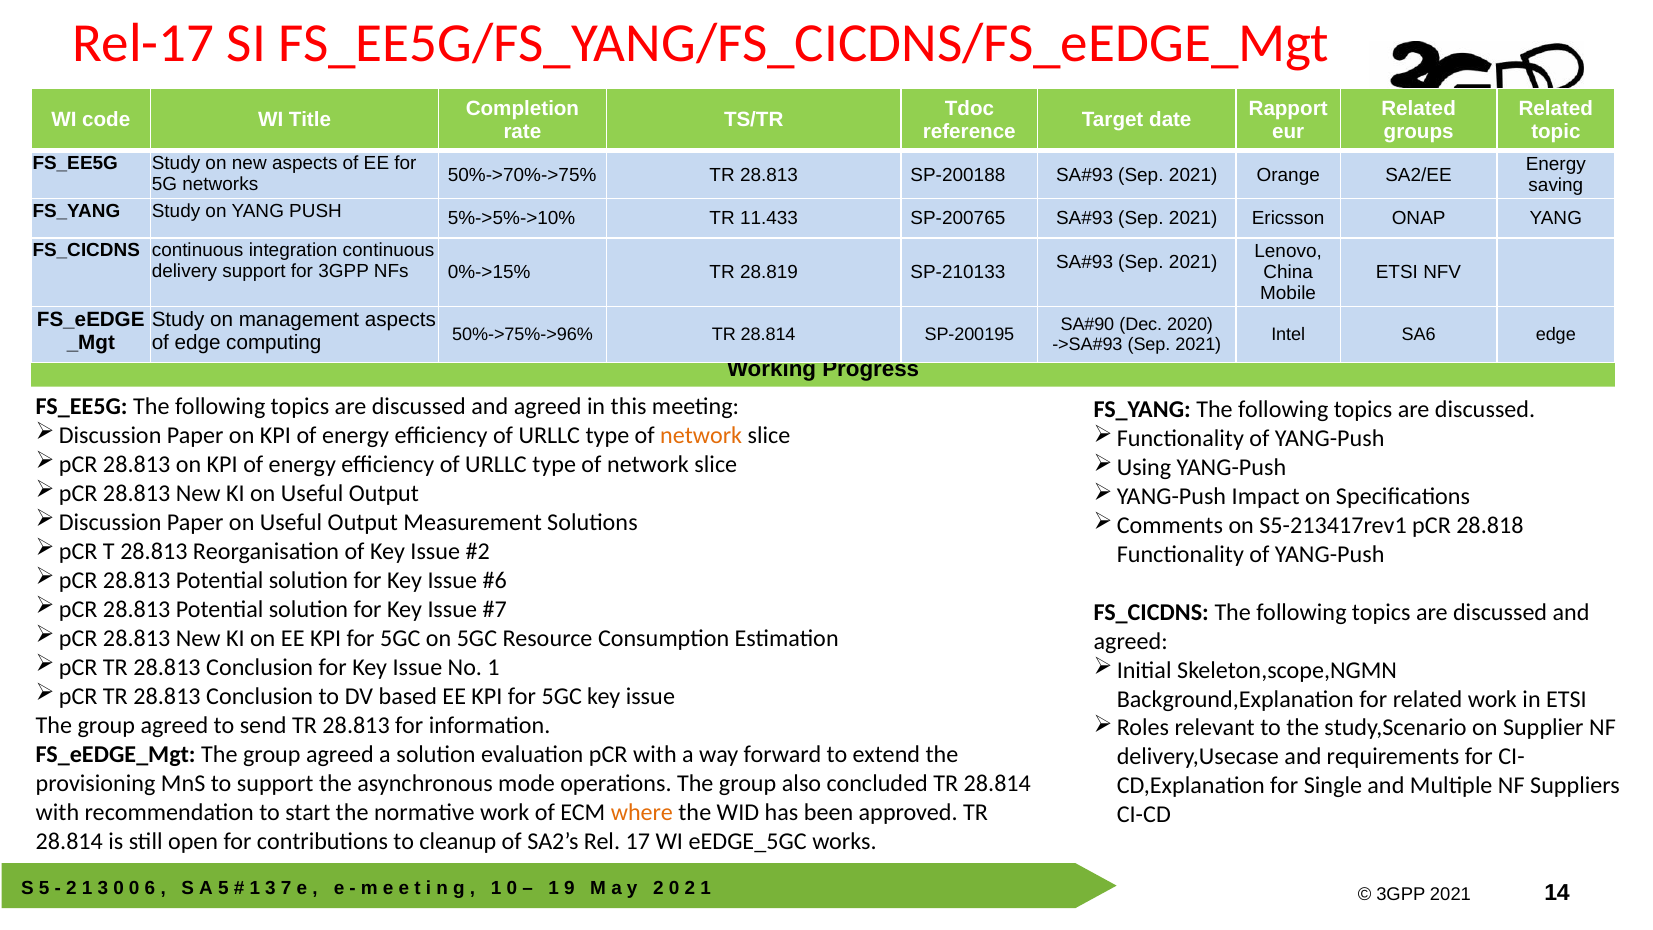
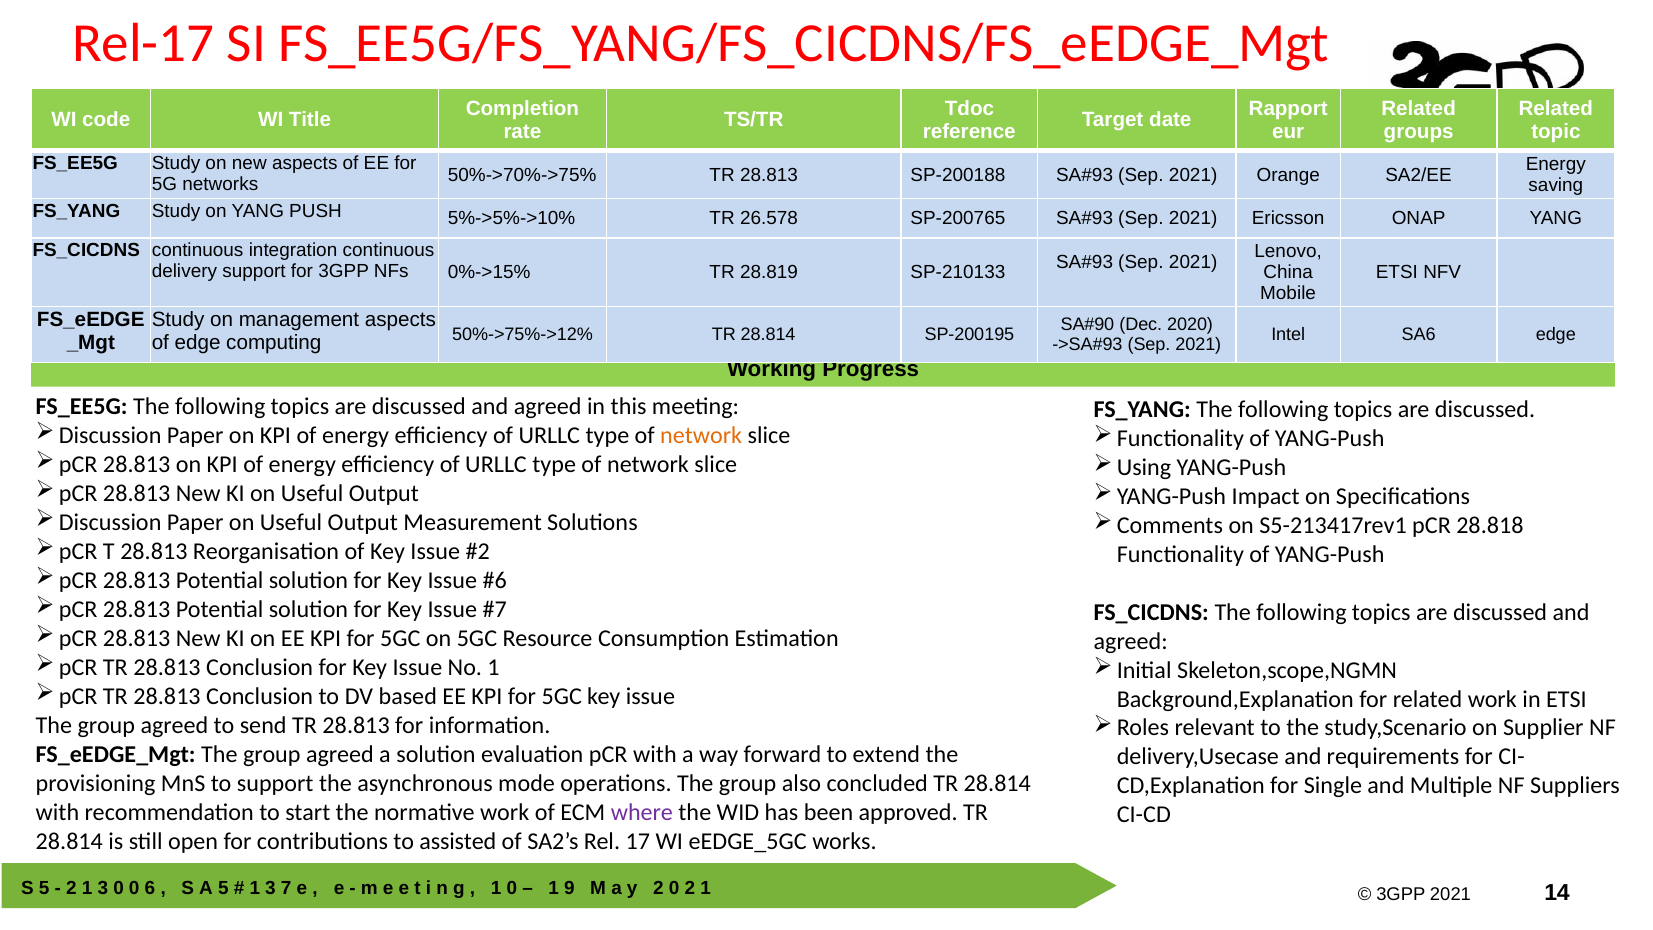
11.433: 11.433 -> 26.578
50%->75%->96%: 50%->75%->96% -> 50%->75%->12%
where colour: orange -> purple
cleanup: cleanup -> assisted
